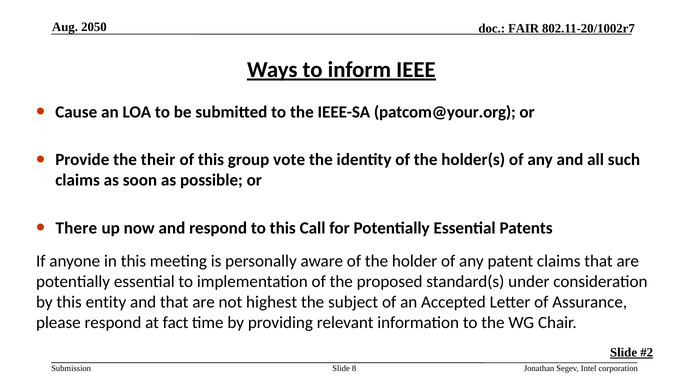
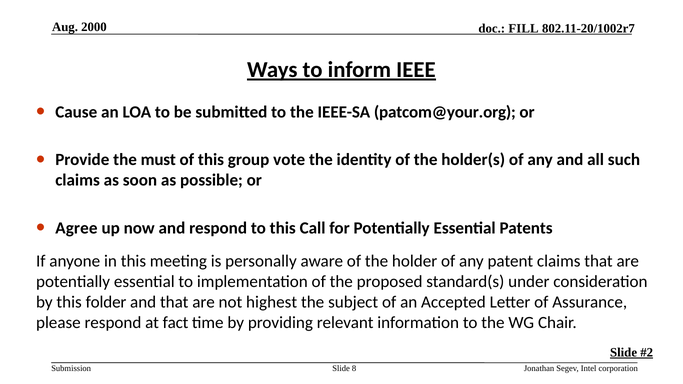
2050: 2050 -> 2000
FAIR: FAIR -> FILL
their: their -> must
There: There -> Agree
entity: entity -> folder
